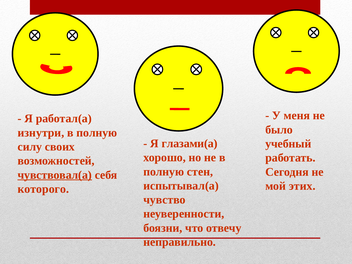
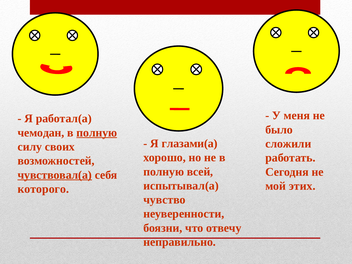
изнутри: изнутри -> чемодан
полную at (97, 133) underline: none -> present
учебный: учебный -> сложили
стен: стен -> всей
